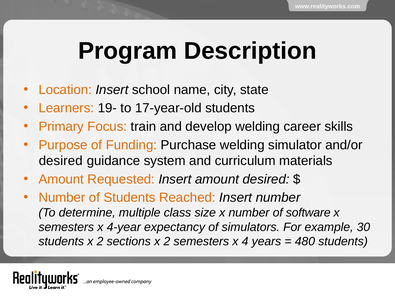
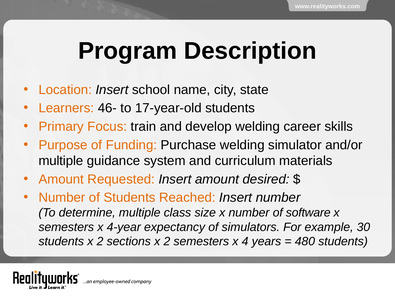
19-: 19- -> 46-
desired at (61, 161): desired -> multiple
